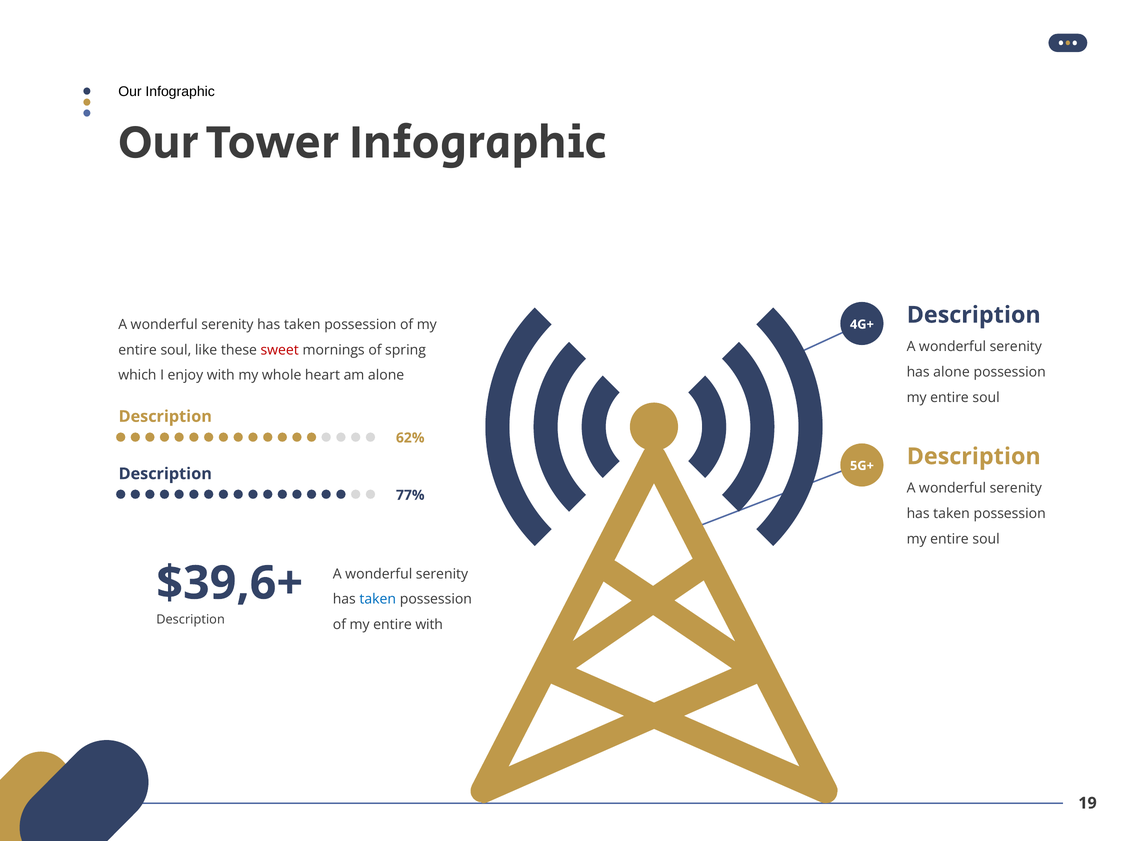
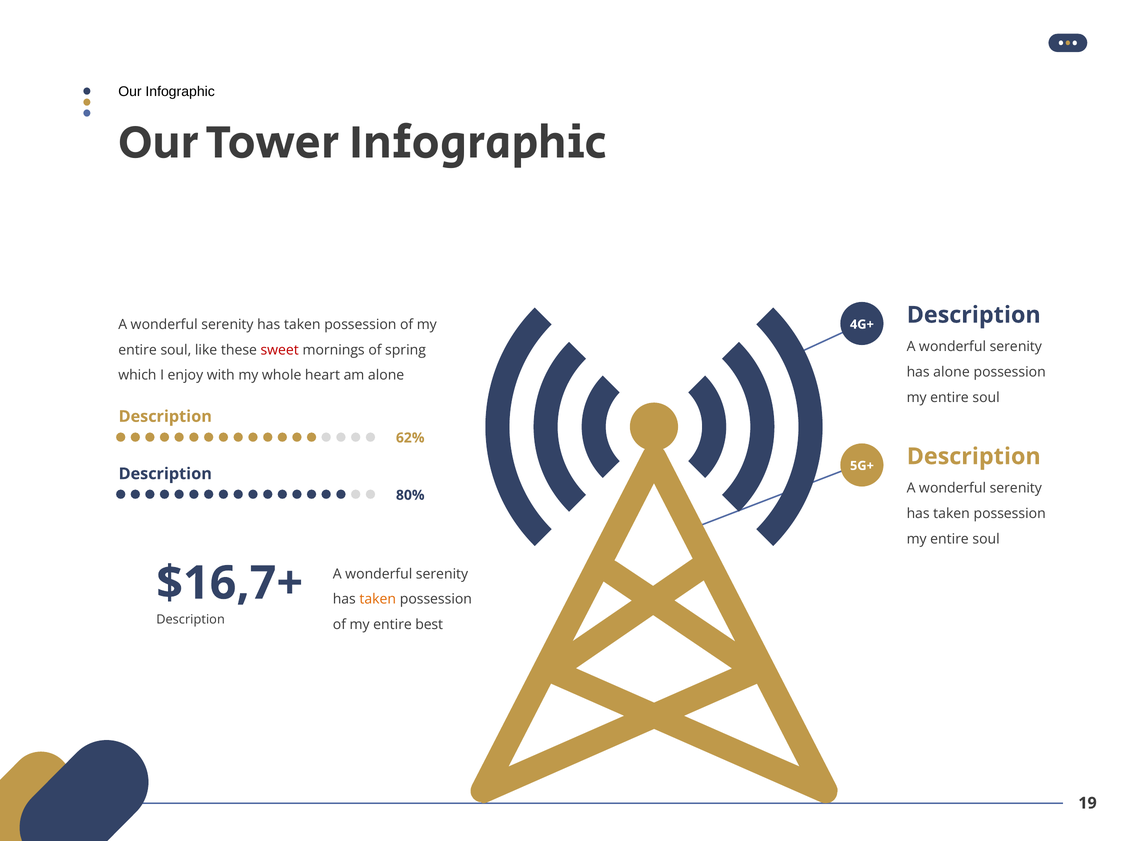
77%: 77% -> 80%
$39,6+: $39,6+ -> $16,7+
taken at (378, 599) colour: blue -> orange
entire with: with -> best
